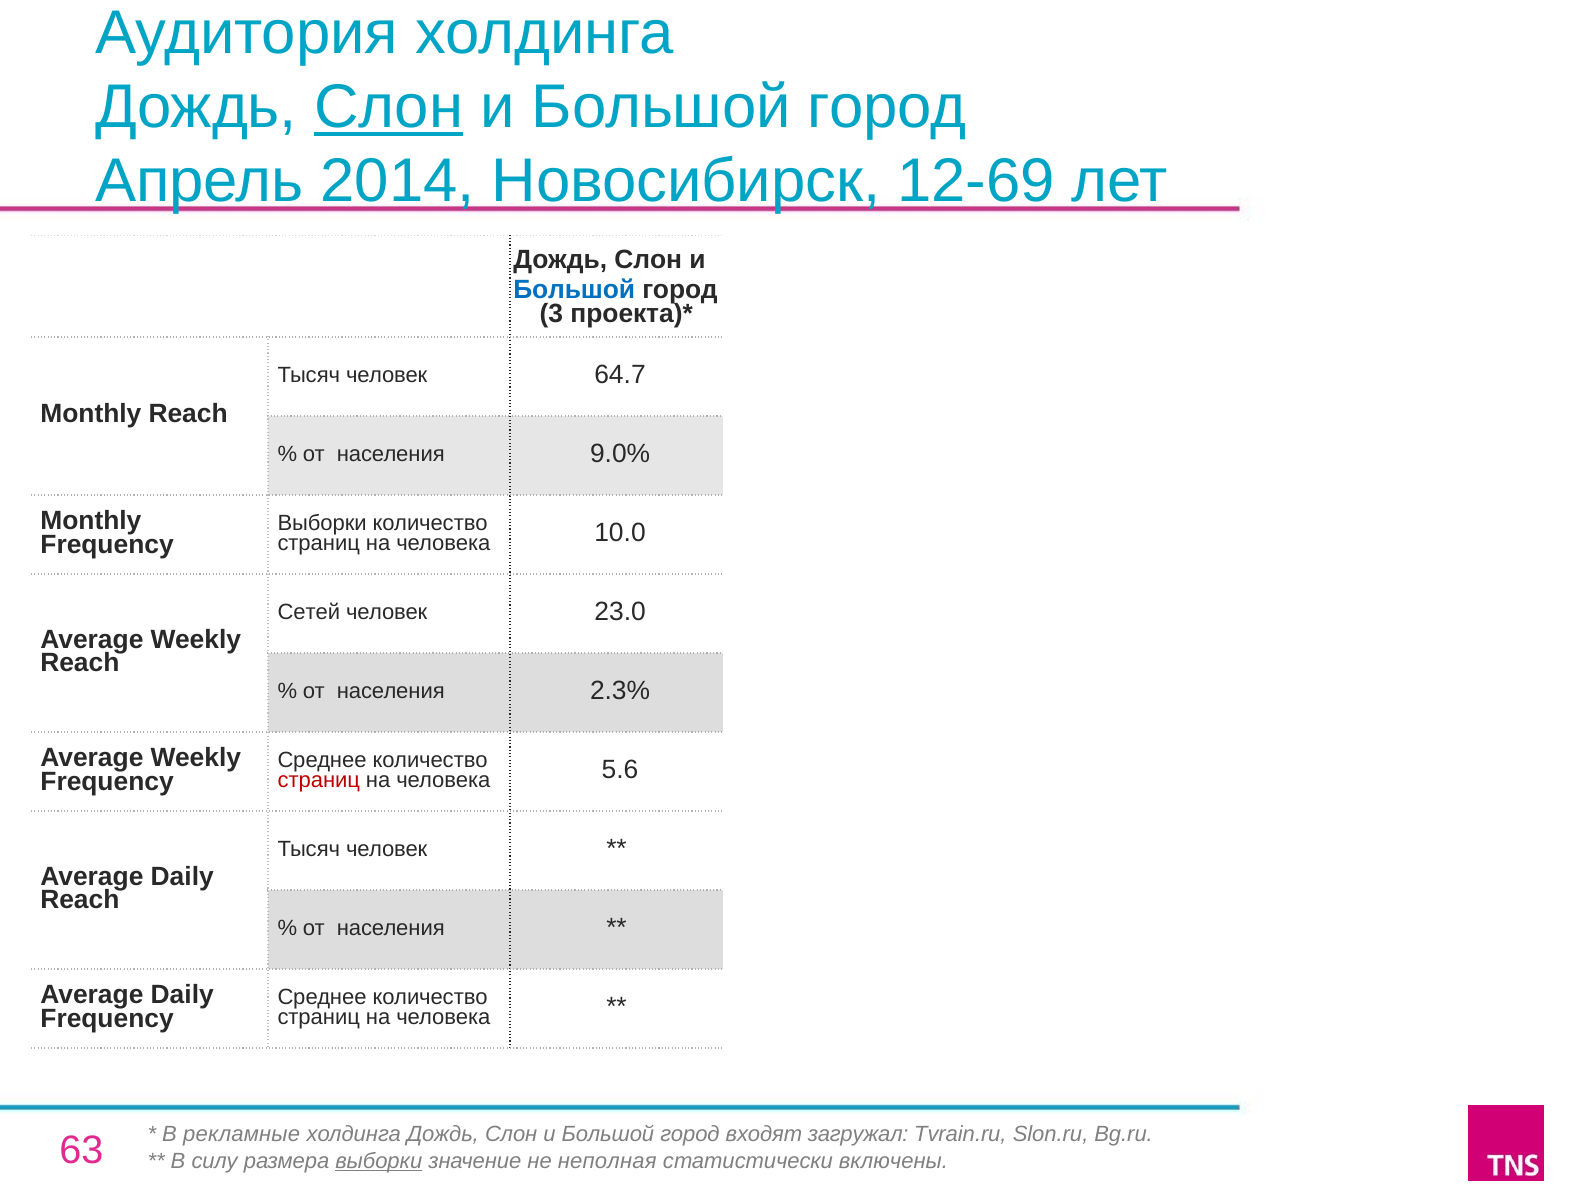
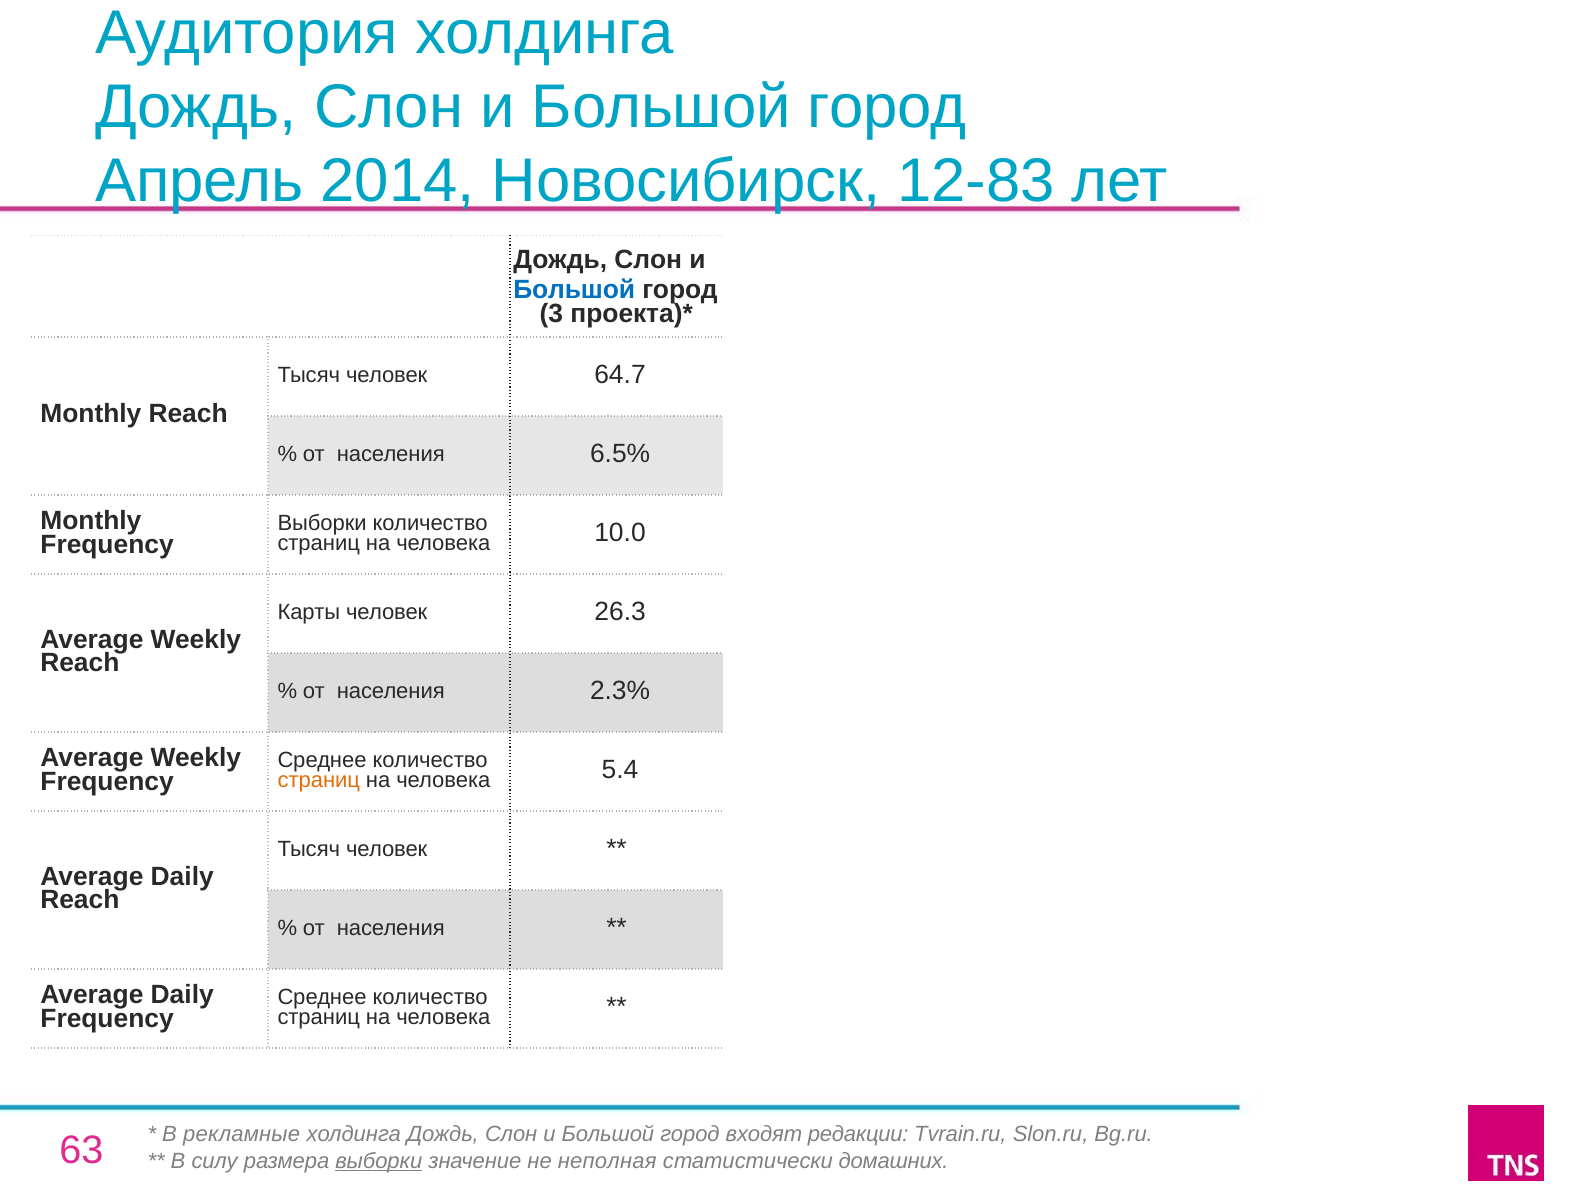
Слон at (389, 107) underline: present -> none
12-69: 12-69 -> 12-83
9.0%: 9.0% -> 6.5%
Сетей: Сетей -> Карты
23.0: 23.0 -> 26.3
страниц at (319, 780) colour: red -> orange
5.6: 5.6 -> 5.4
загружал: загружал -> редакции
включены: включены -> домашних
